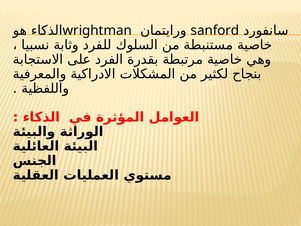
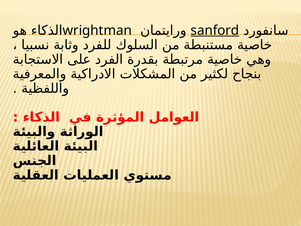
sanford underline: none -> present
